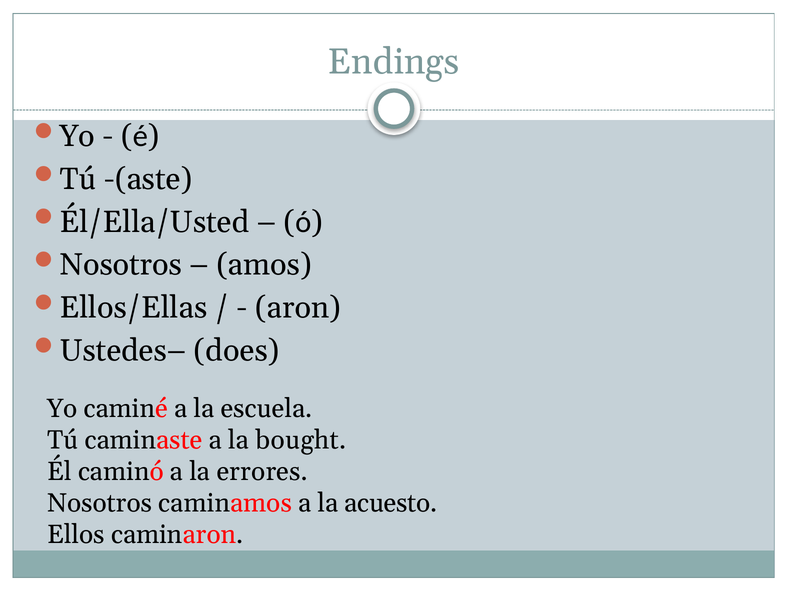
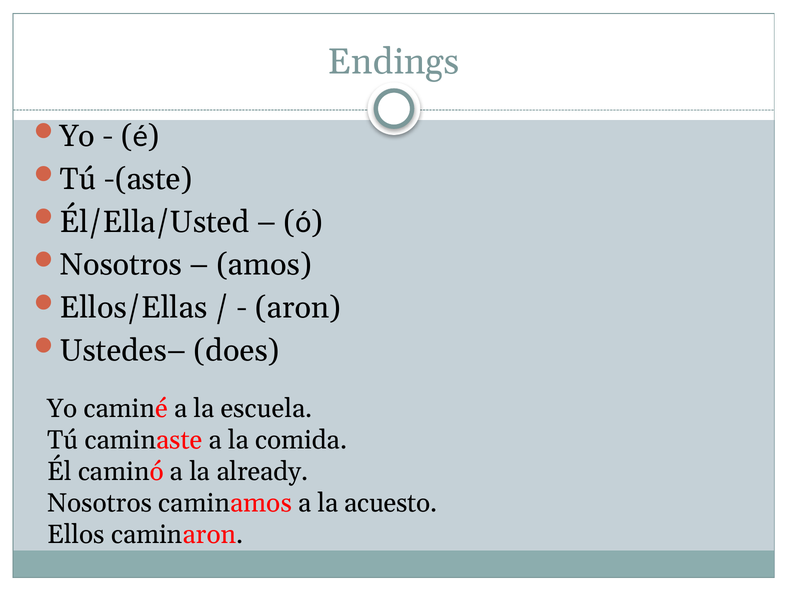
bought: bought -> comida
errores: errores -> already
